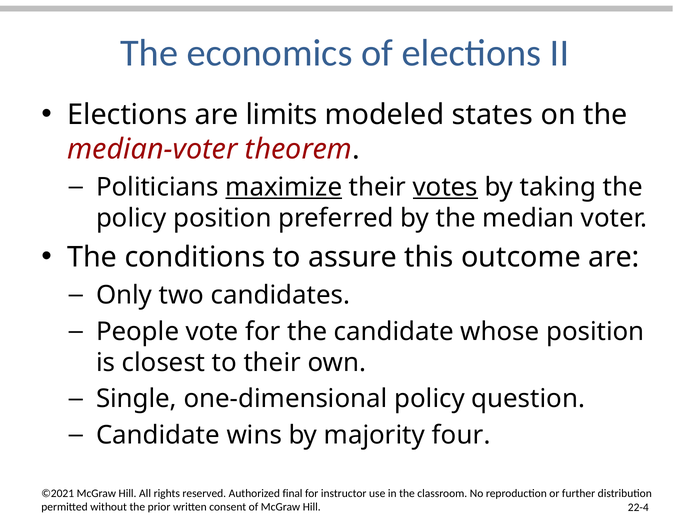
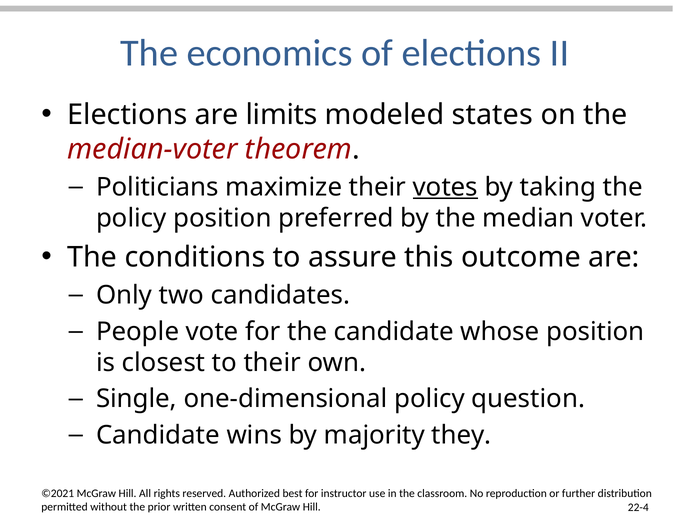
maximize underline: present -> none
four: four -> they
final: final -> best
